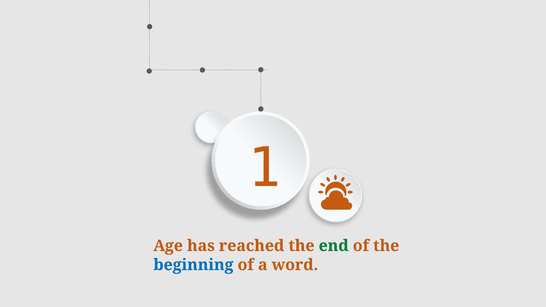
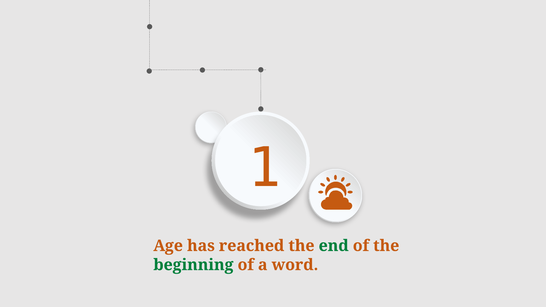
beginning colour: blue -> green
